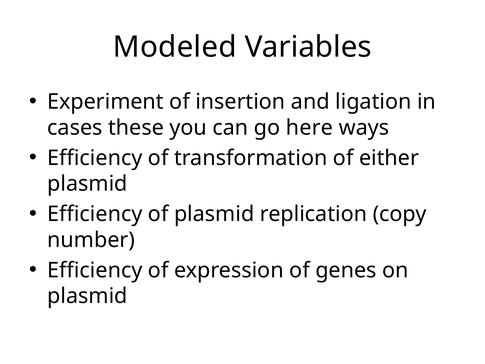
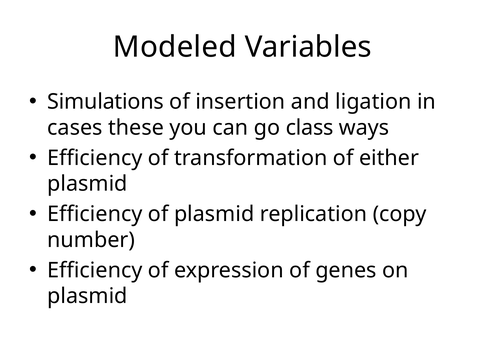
Experiment: Experiment -> Simulations
here: here -> class
